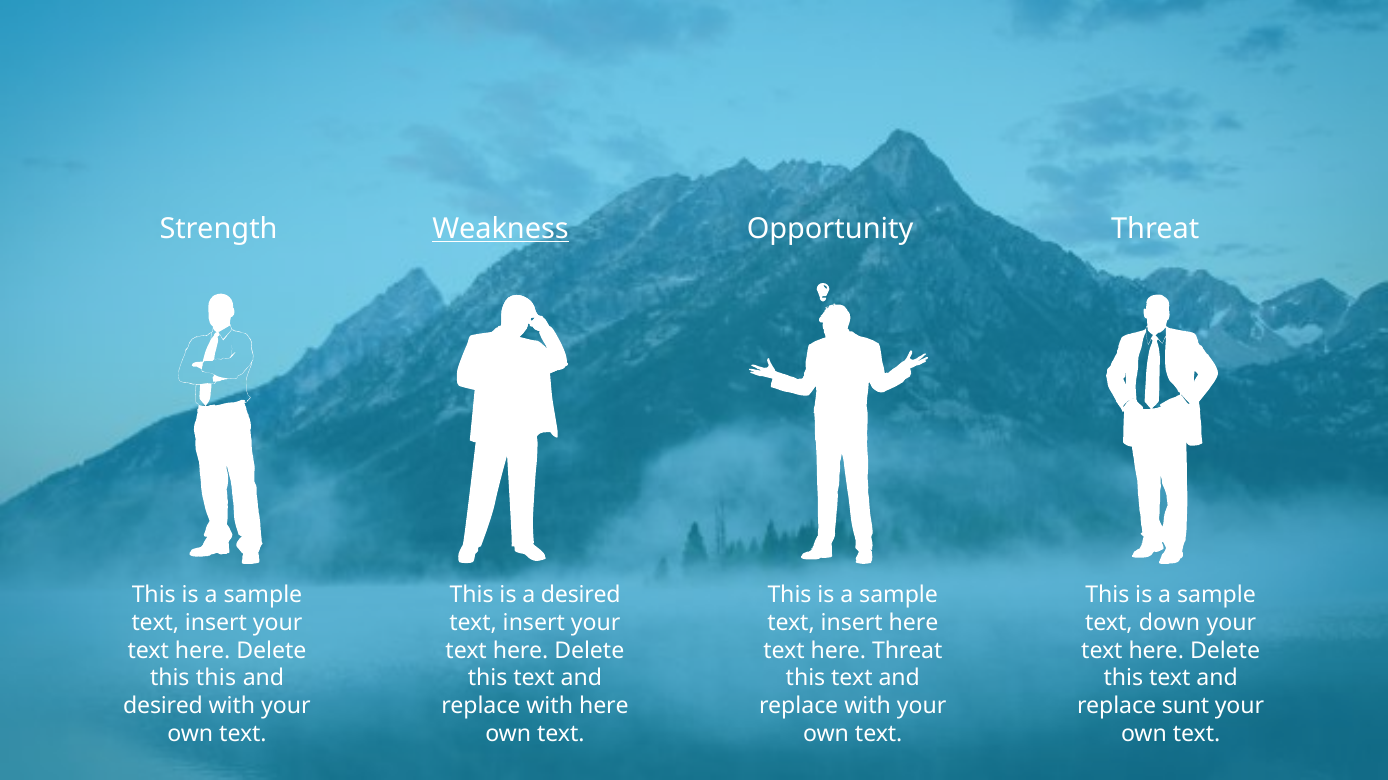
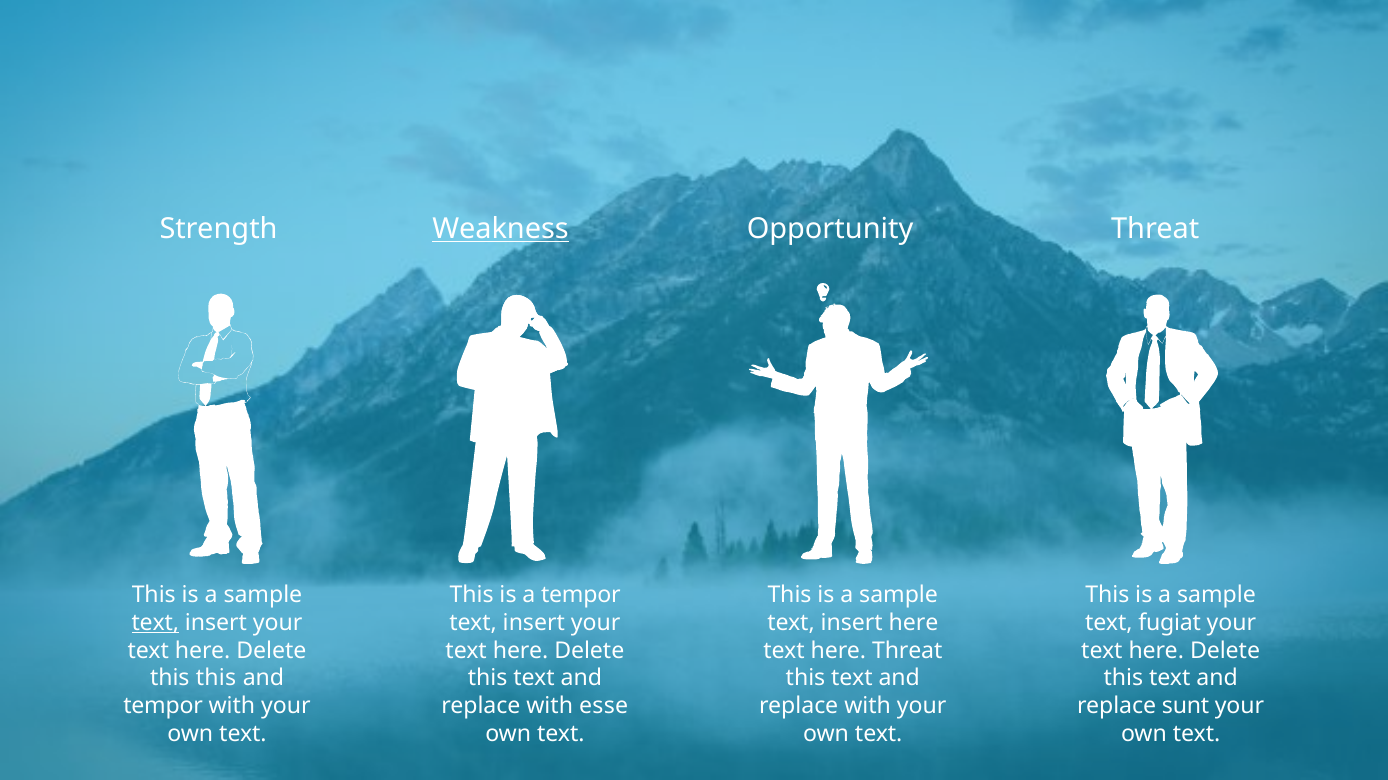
a desired: desired -> tempor
text at (155, 623) underline: none -> present
down: down -> fugiat
desired at (163, 707): desired -> tempor
with here: here -> esse
